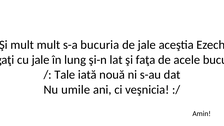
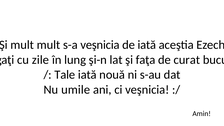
s-a bucuria: bucuria -> veşnicia
de jale: jale -> iată
cu jale: jale -> zile
acele: acele -> curat
